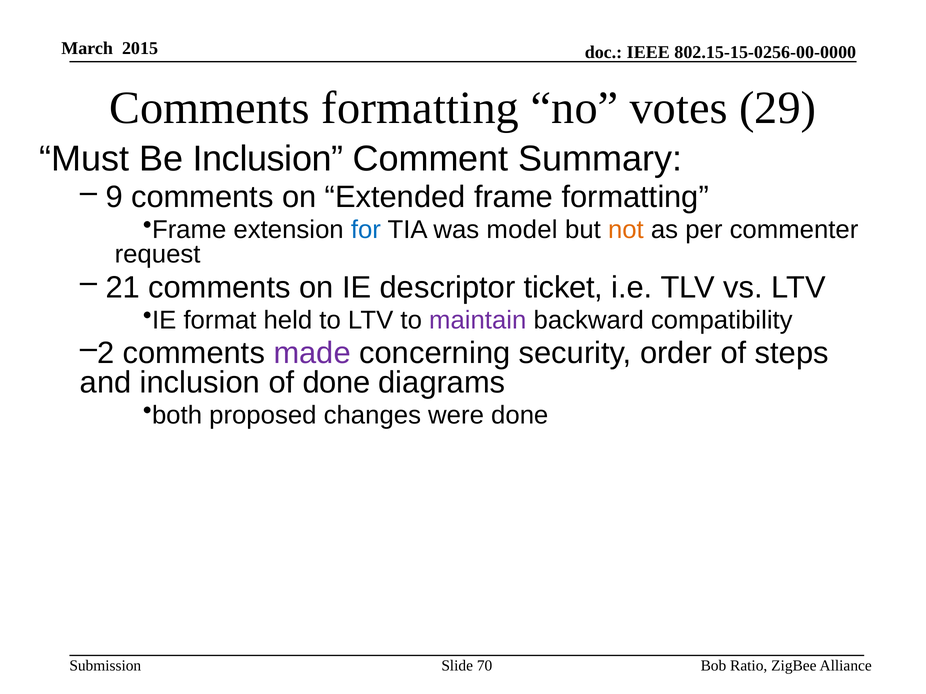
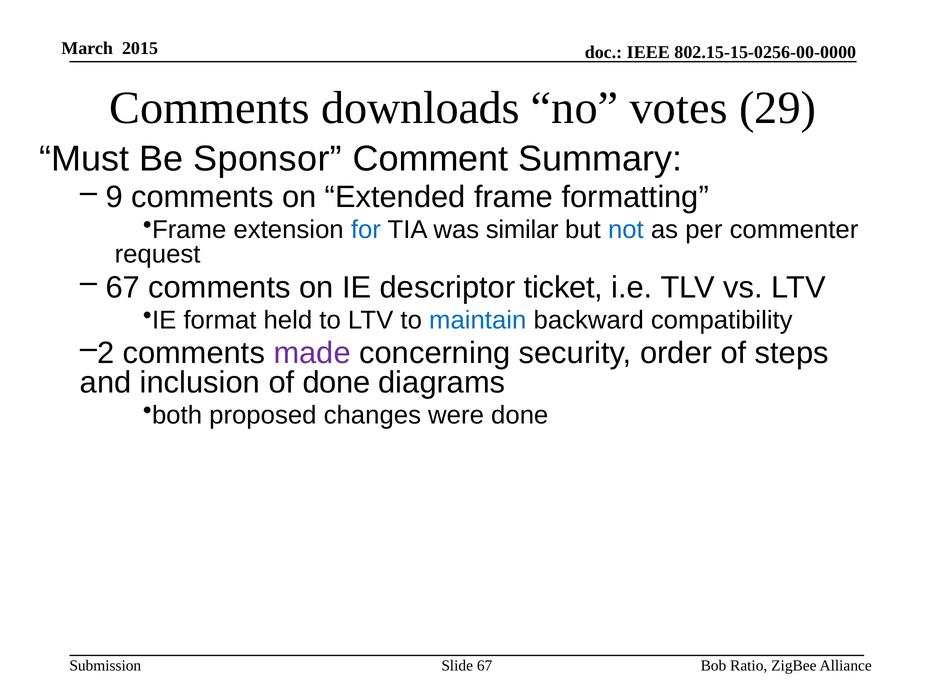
Comments formatting: formatting -> downloads
Be Inclusion: Inclusion -> Sponsor
model: model -> similar
not colour: orange -> blue
21 at (123, 288): 21 -> 67
maintain colour: purple -> blue
Slide 70: 70 -> 67
